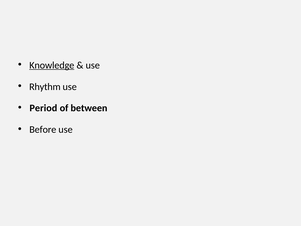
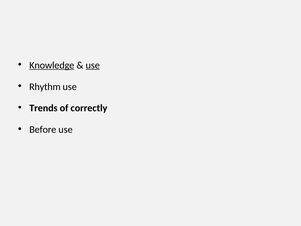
use at (93, 65) underline: none -> present
Period: Period -> Trends
between: between -> correctly
